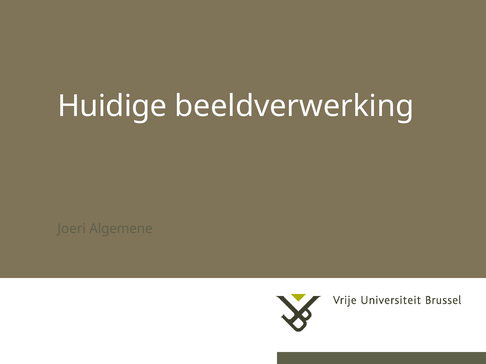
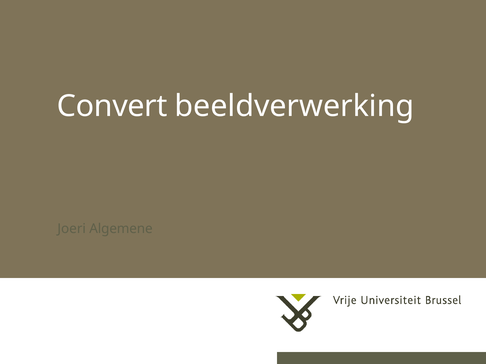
Huidige: Huidige -> Convert
